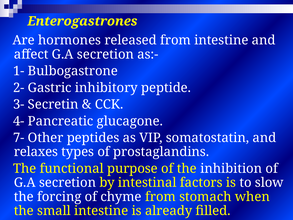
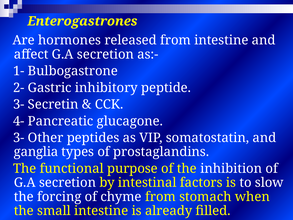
7- at (19, 138): 7- -> 3-
relaxes: relaxes -> ganglia
